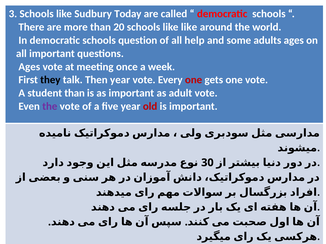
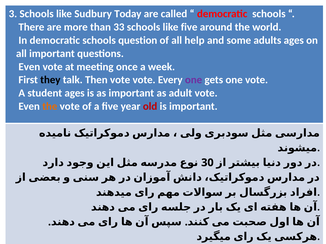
20: 20 -> 33
like like: like -> five
Ages at (29, 67): Ages -> Even
Then year: year -> vote
one at (194, 80) colour: red -> purple
student than: than -> ages
the at (50, 107) colour: purple -> orange
